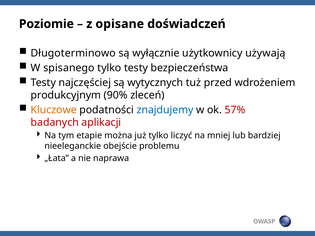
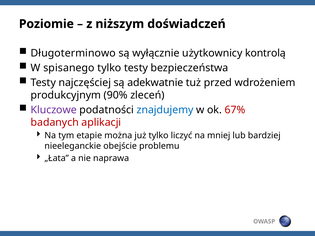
opisane: opisane -> niższym
używają: używają -> kontrolą
wytycznych: wytycznych -> adekwatnie
Kluczowe colour: orange -> purple
57%: 57% -> 67%
